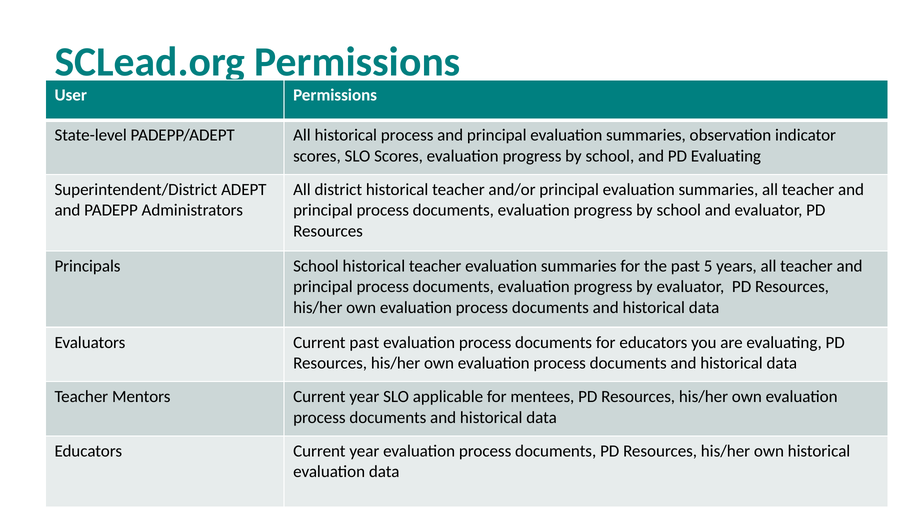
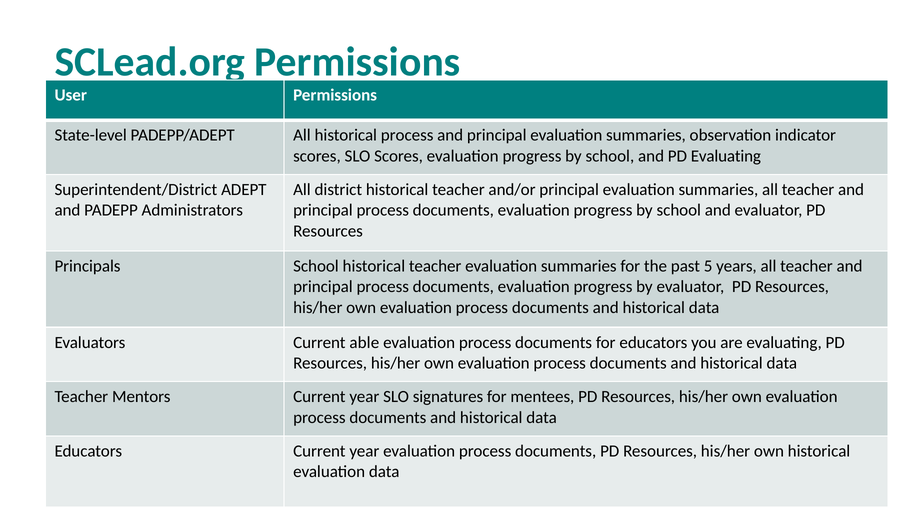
Current past: past -> able
applicable: applicable -> signatures
